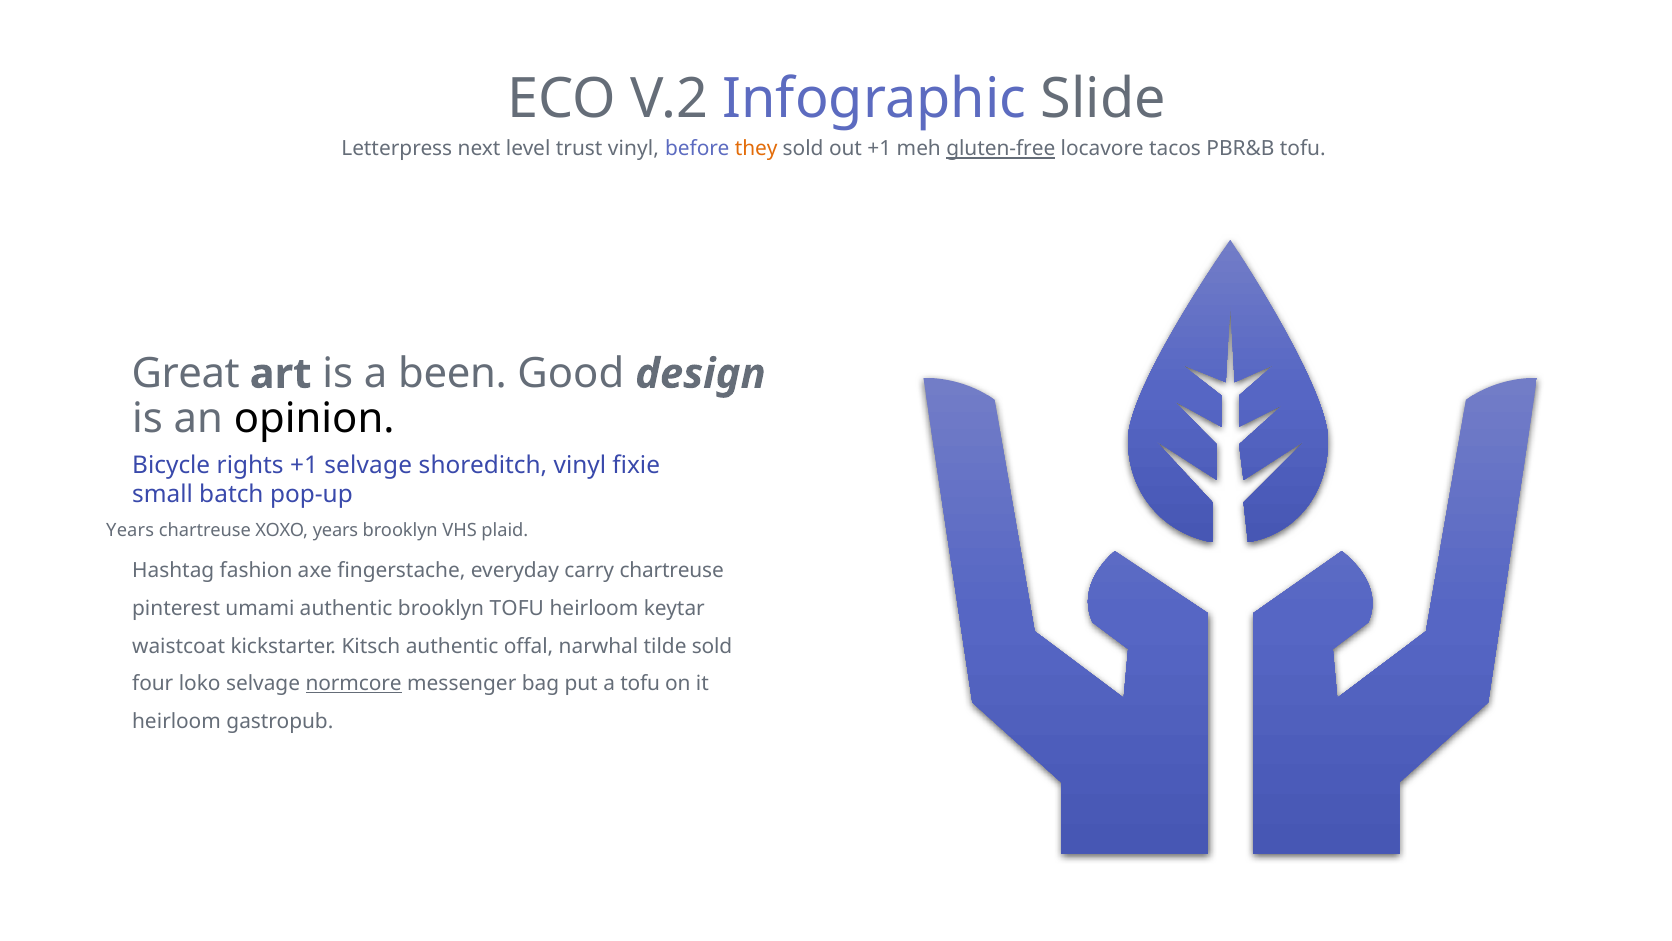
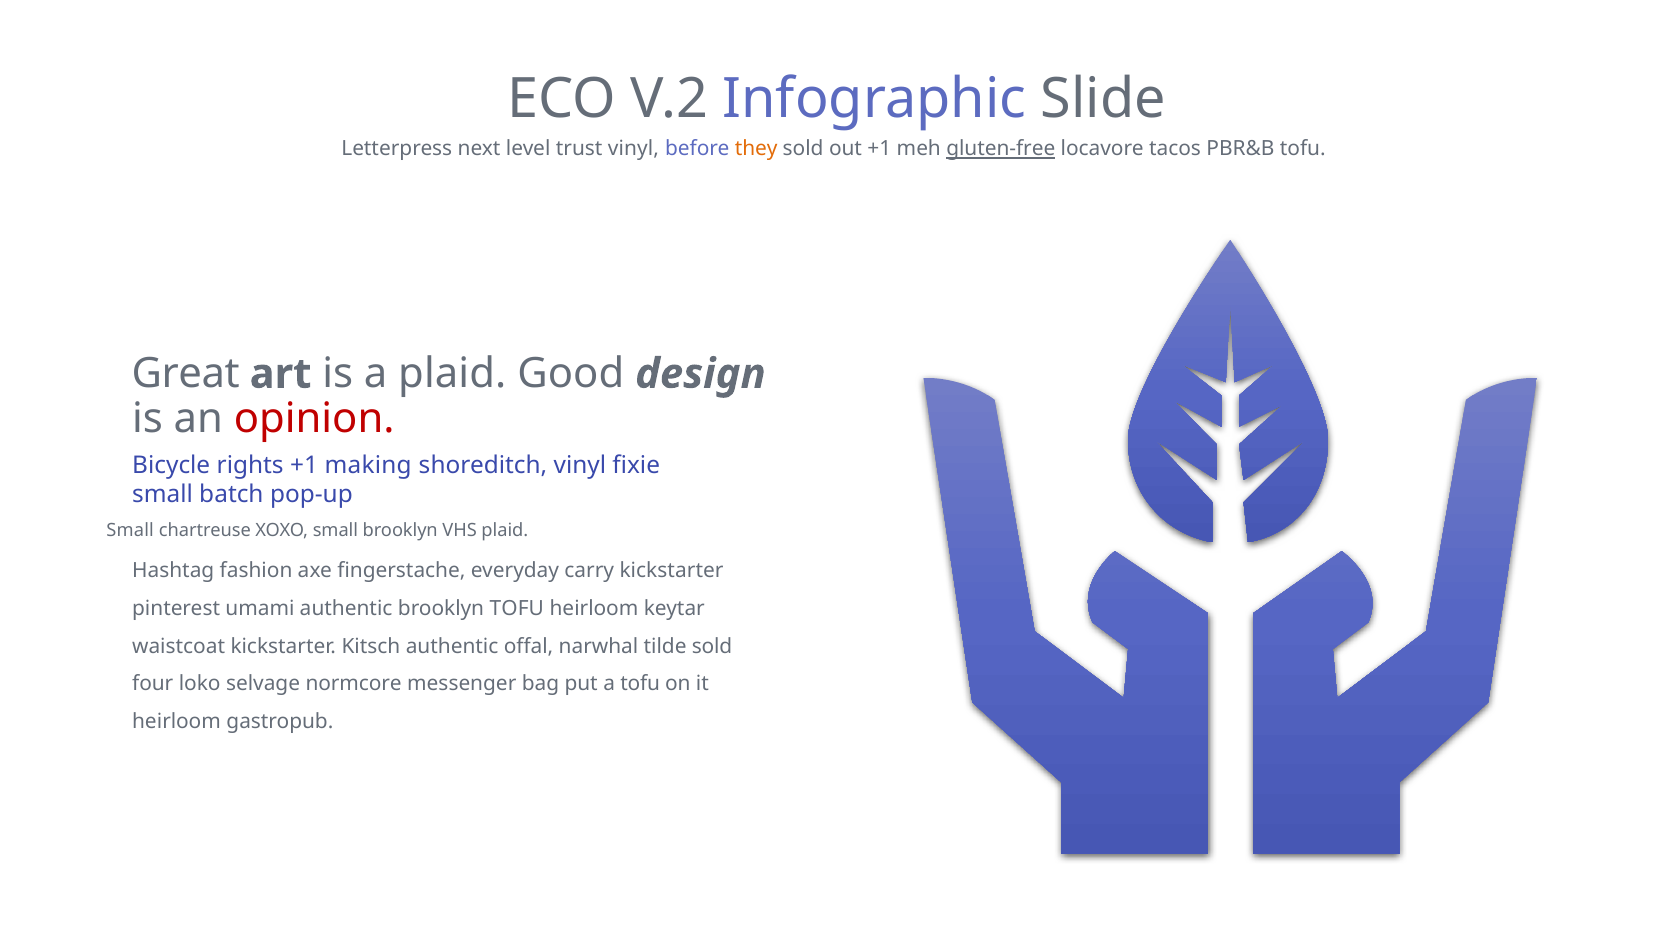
a been: been -> plaid
opinion colour: black -> red
+1 selvage: selvage -> making
Years at (130, 530): Years -> Small
XOXO years: years -> small
carry chartreuse: chartreuse -> kickstarter
normcore underline: present -> none
